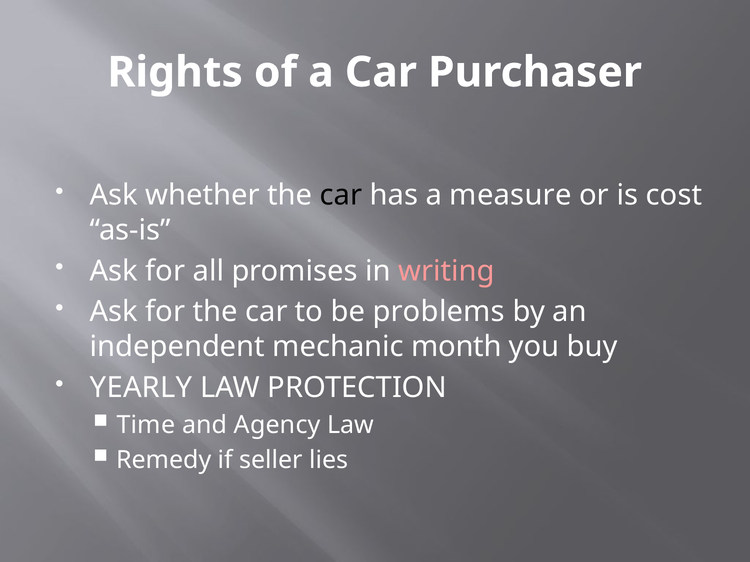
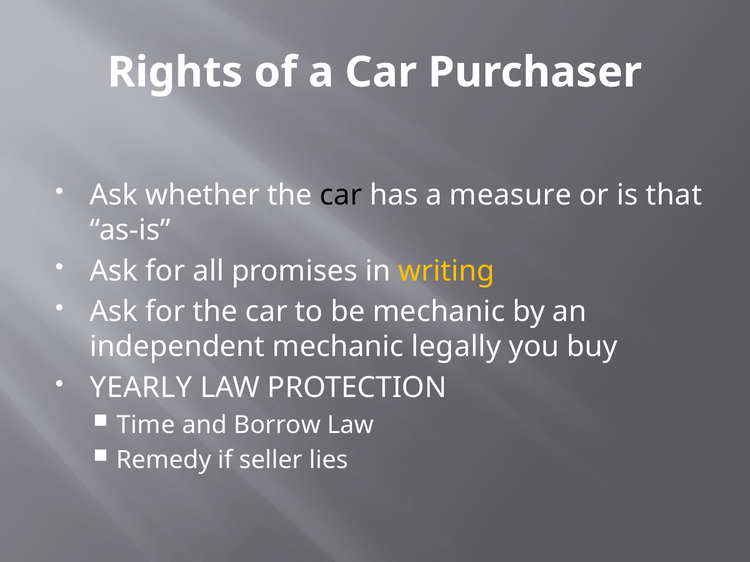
cost: cost -> that
writing colour: pink -> yellow
be problems: problems -> mechanic
month: month -> legally
Agency: Agency -> Borrow
